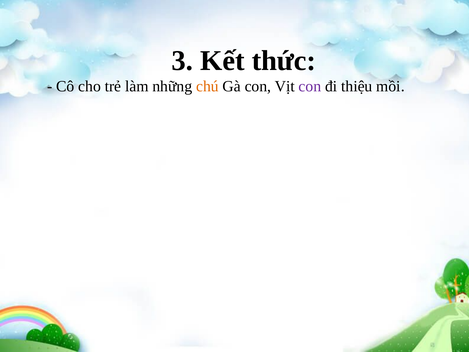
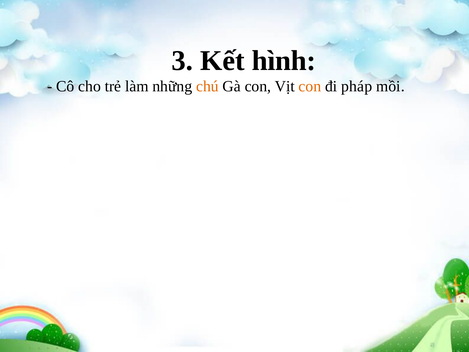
thức: thức -> hình
con at (310, 86) colour: purple -> orange
thiệu: thiệu -> pháp
